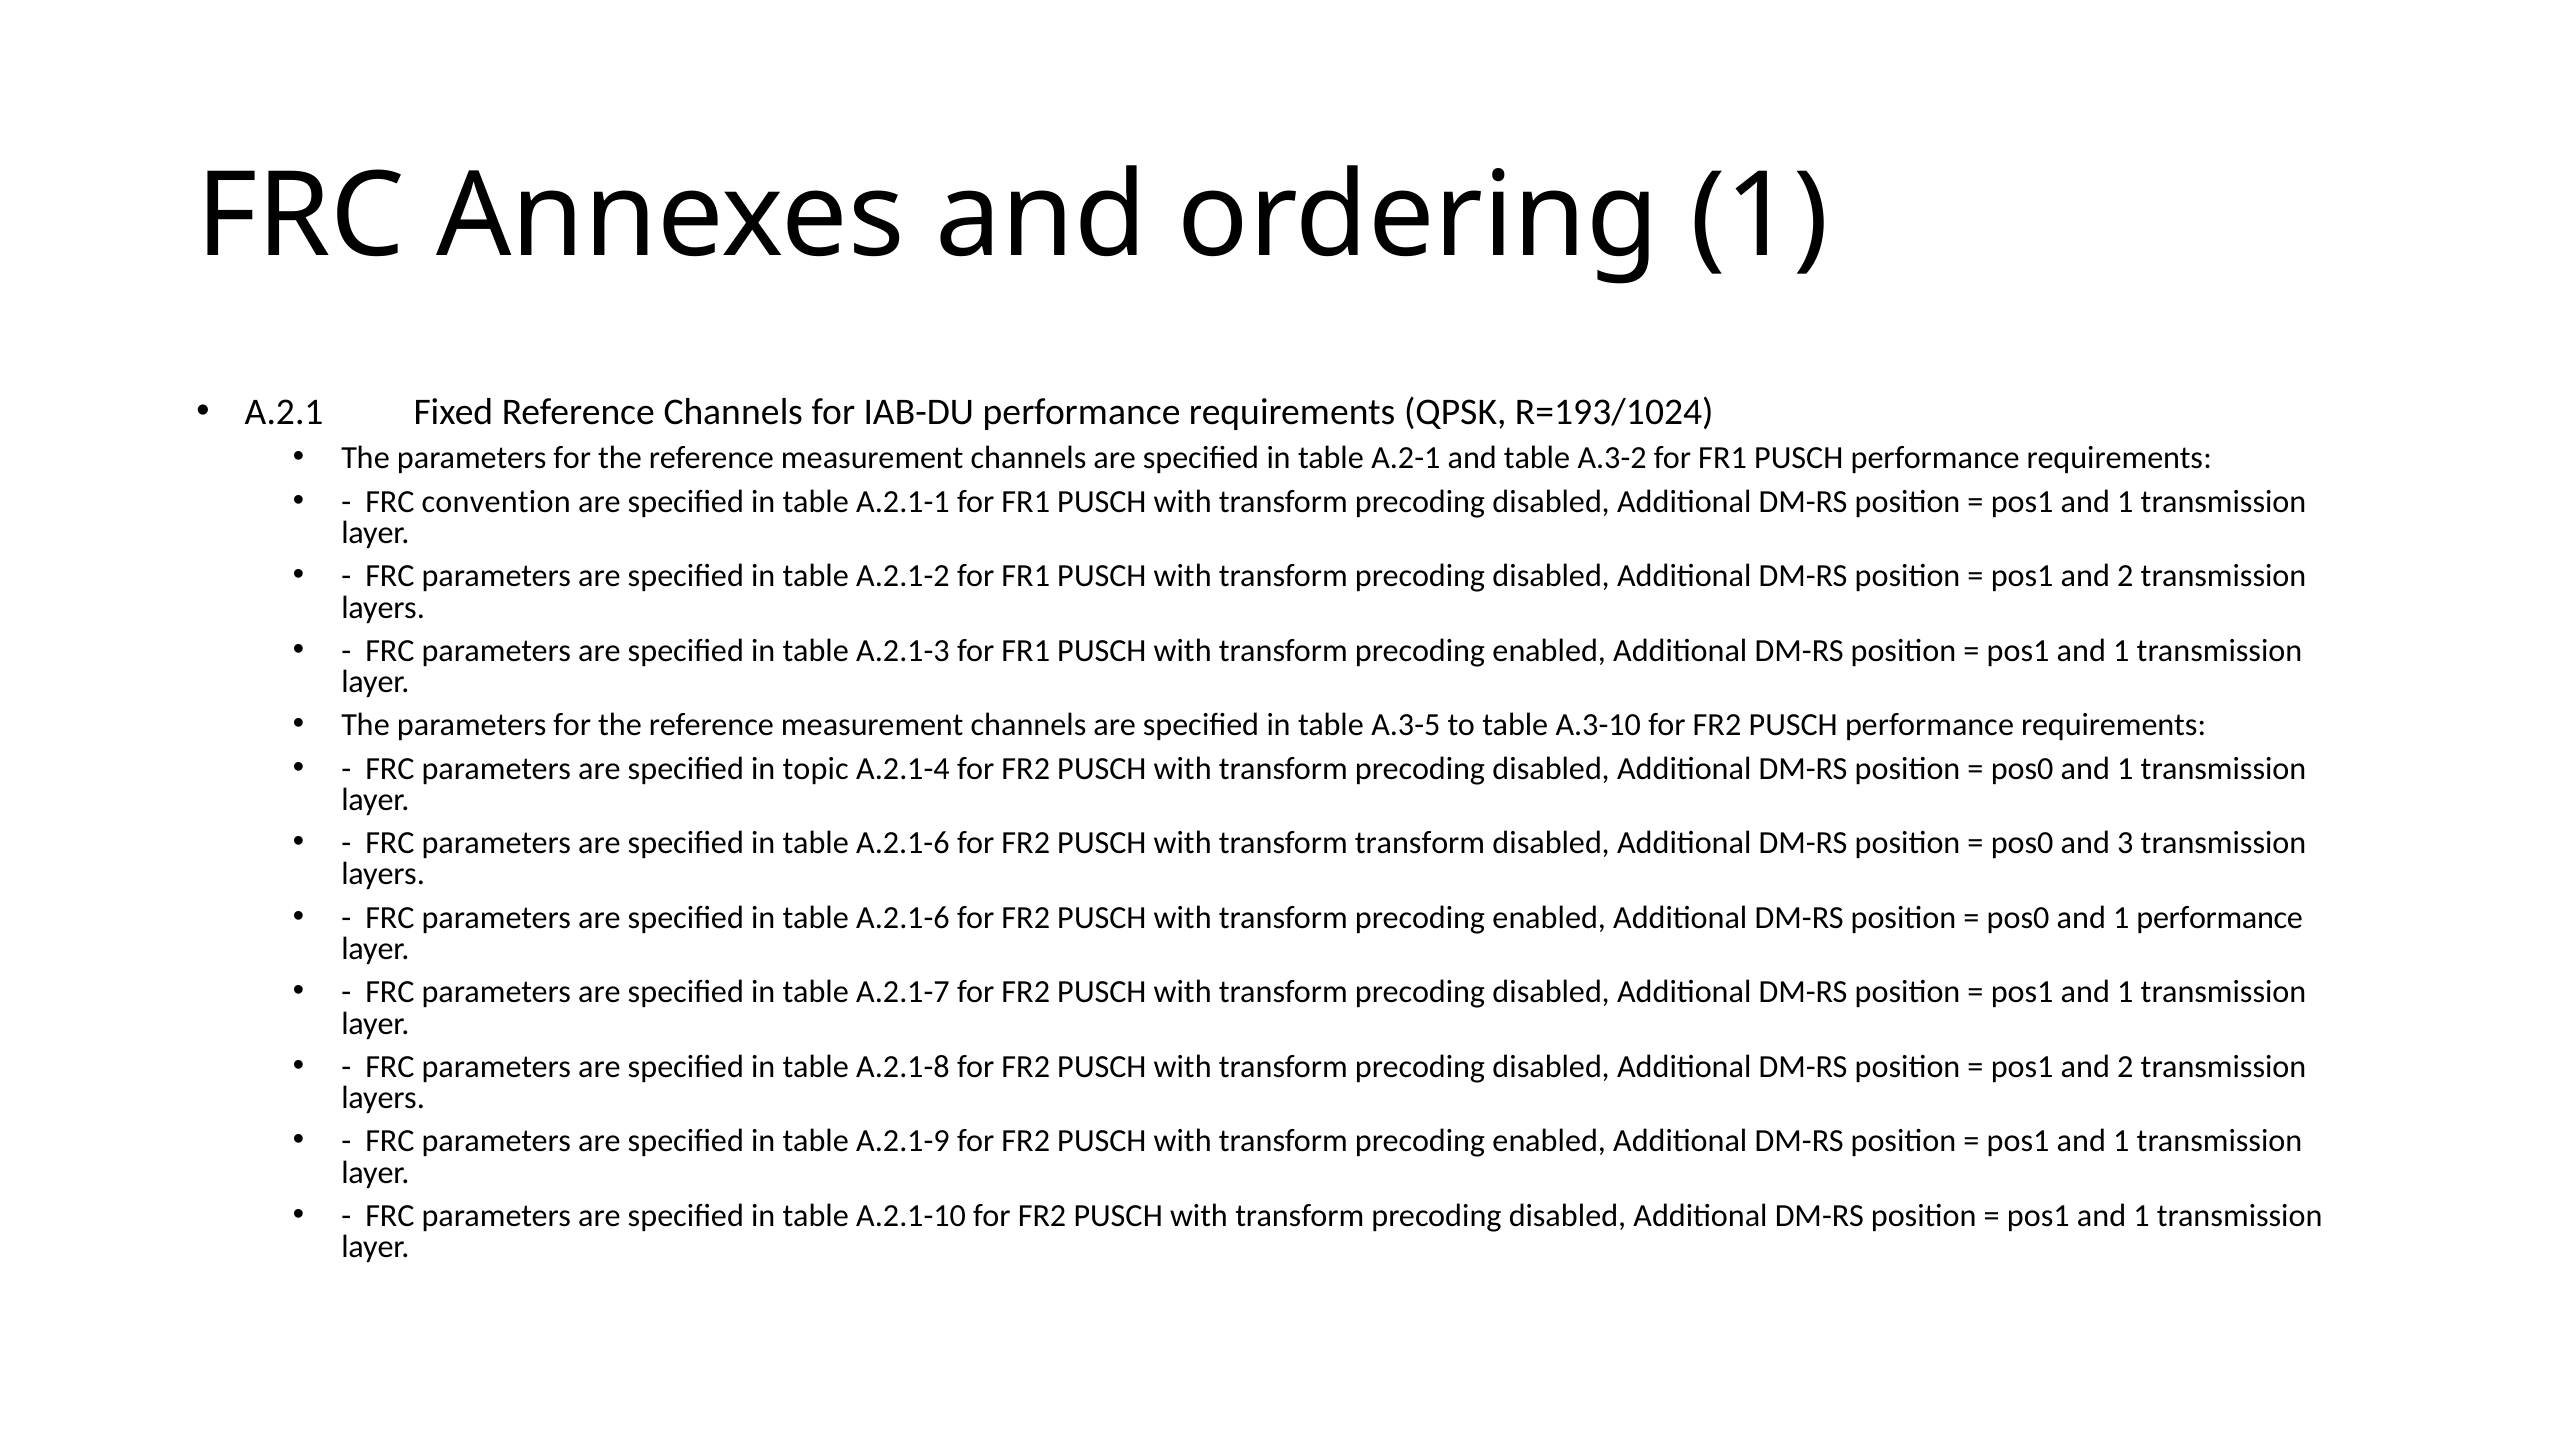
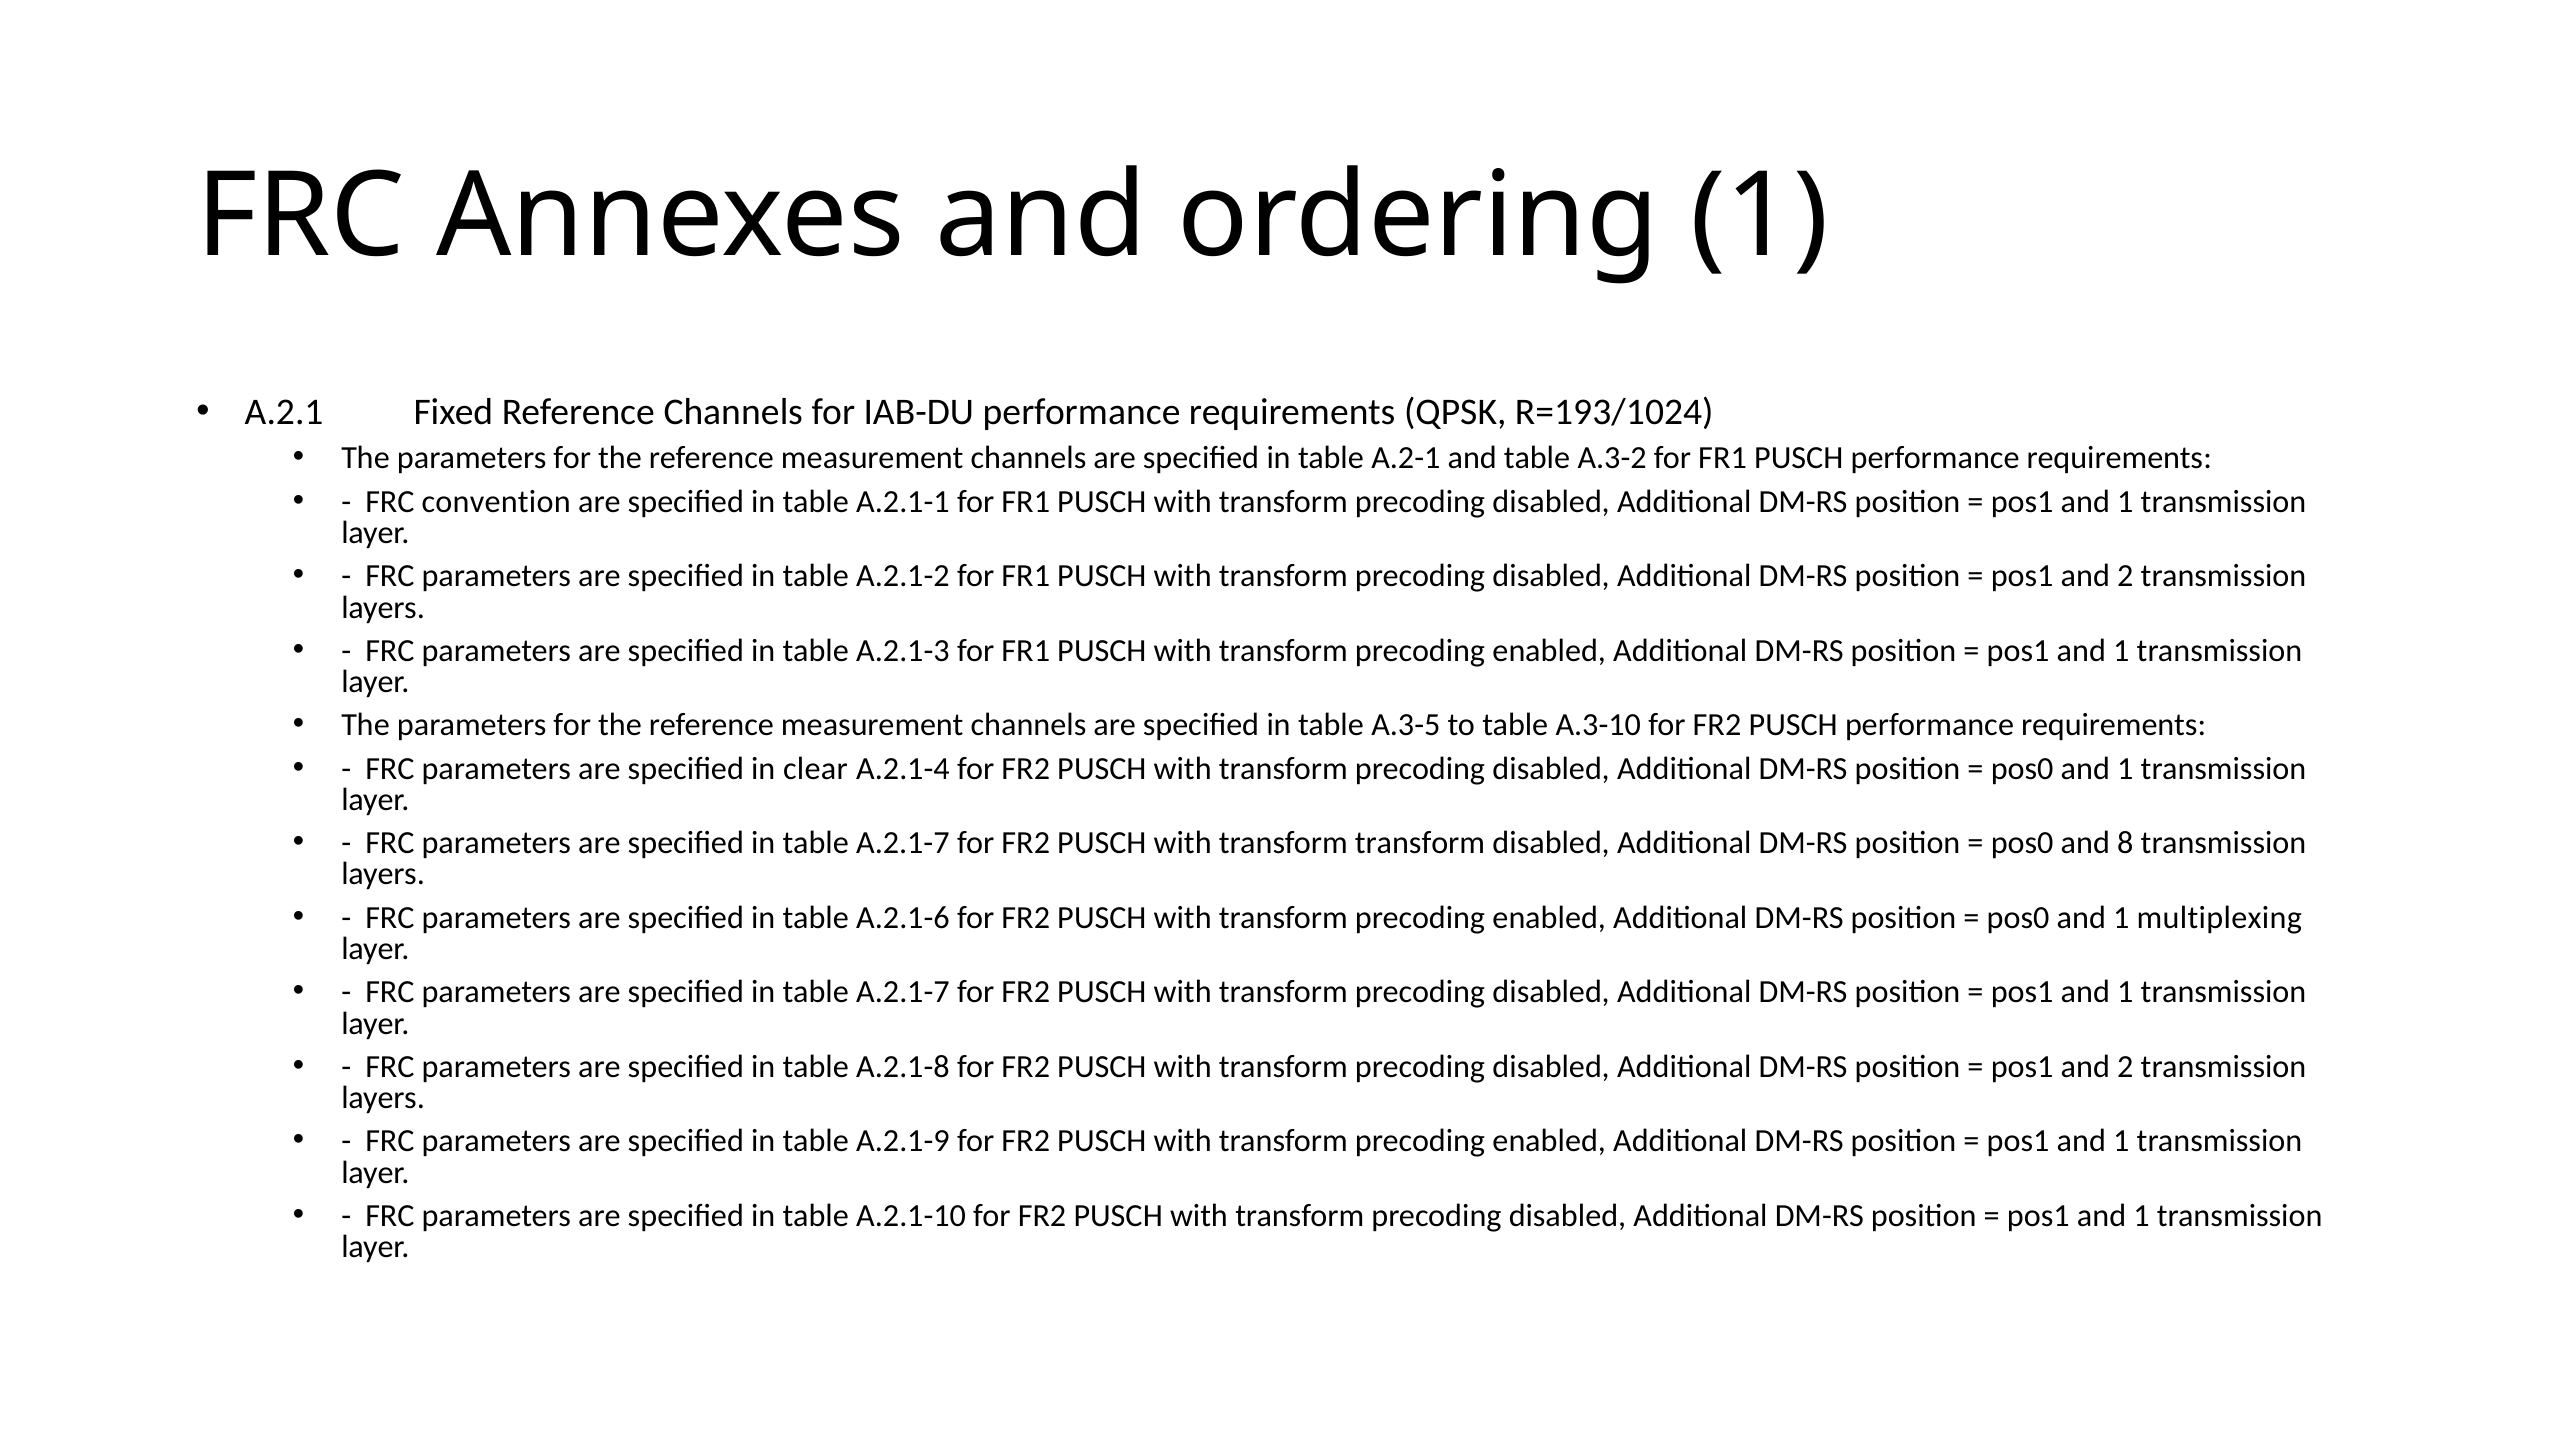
topic: topic -> clear
A.2.1-6 at (903, 843): A.2.1-6 -> A.2.1-7
3: 3 -> 8
1 performance: performance -> multiplexing
